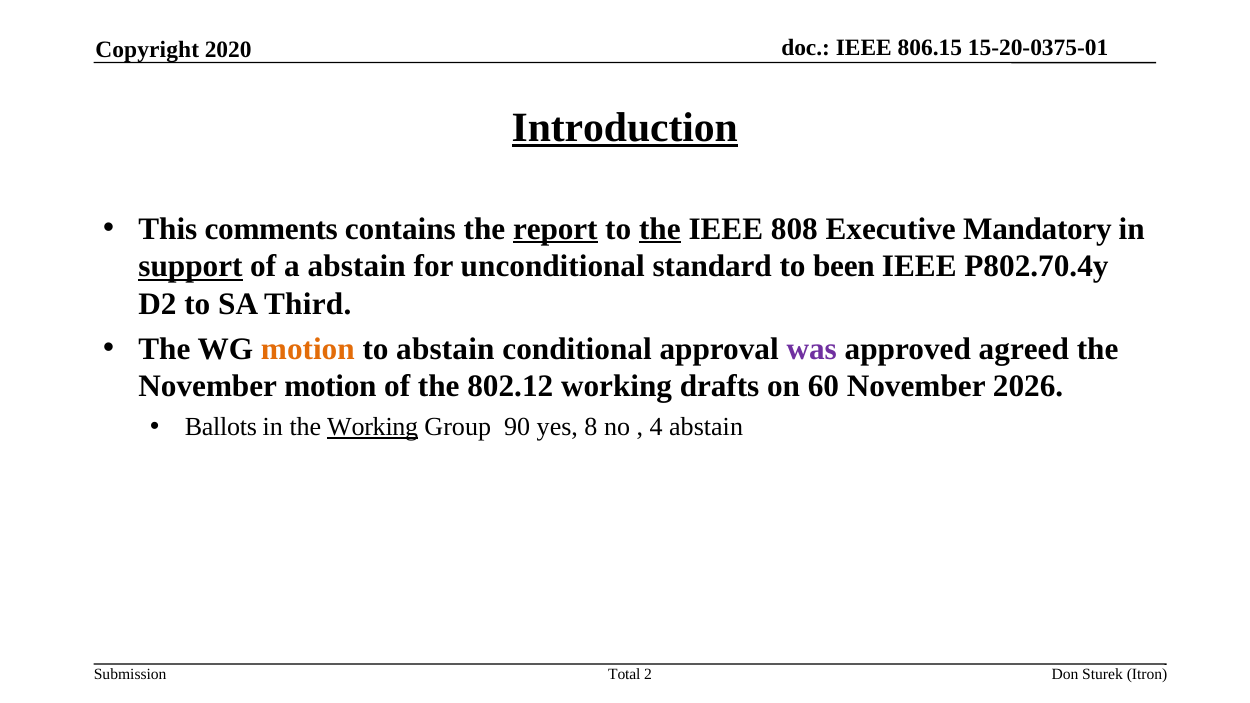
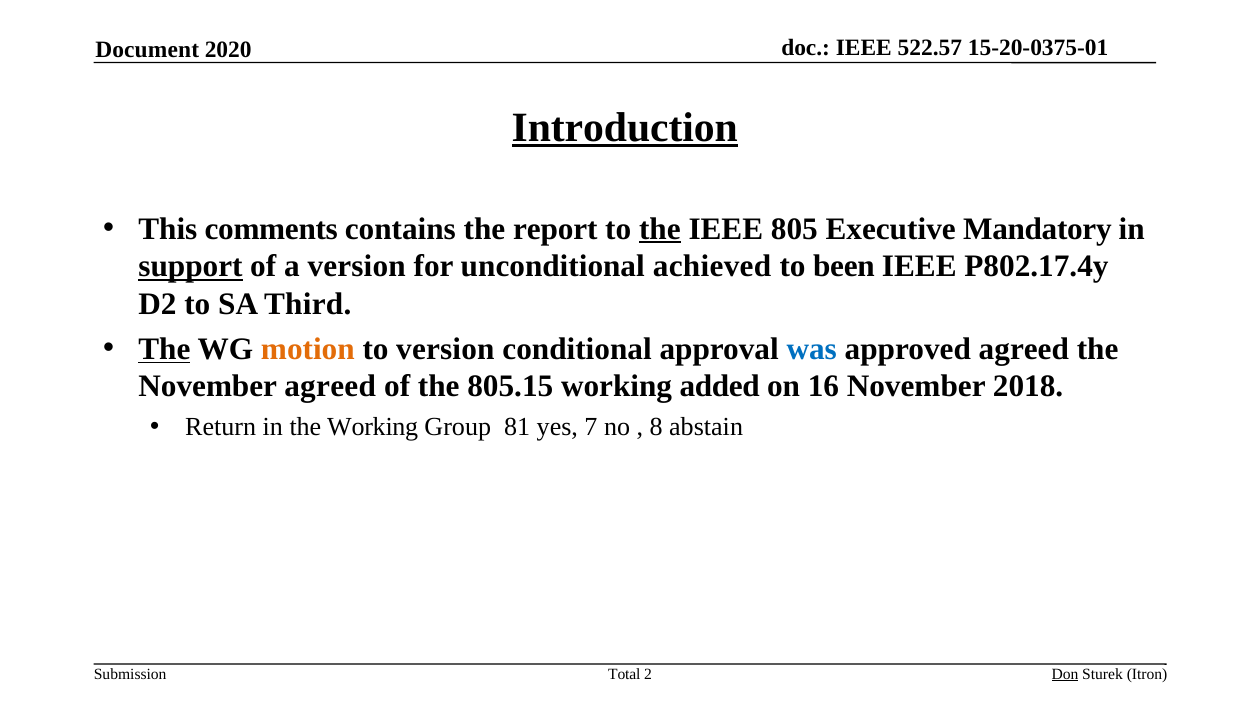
806.15: 806.15 -> 522.57
Copyright: Copyright -> Document
report underline: present -> none
808: 808 -> 805
a abstain: abstain -> version
standard: standard -> achieved
P802.70.4y: P802.70.4y -> P802.17.4y
The at (164, 349) underline: none -> present
to abstain: abstain -> version
was colour: purple -> blue
November motion: motion -> agreed
802.12: 802.12 -> 805.15
drafts: drafts -> added
60: 60 -> 16
2026: 2026 -> 2018
Ballots: Ballots -> Return
Working at (373, 427) underline: present -> none
90: 90 -> 81
8: 8 -> 7
4: 4 -> 8
Don underline: none -> present
